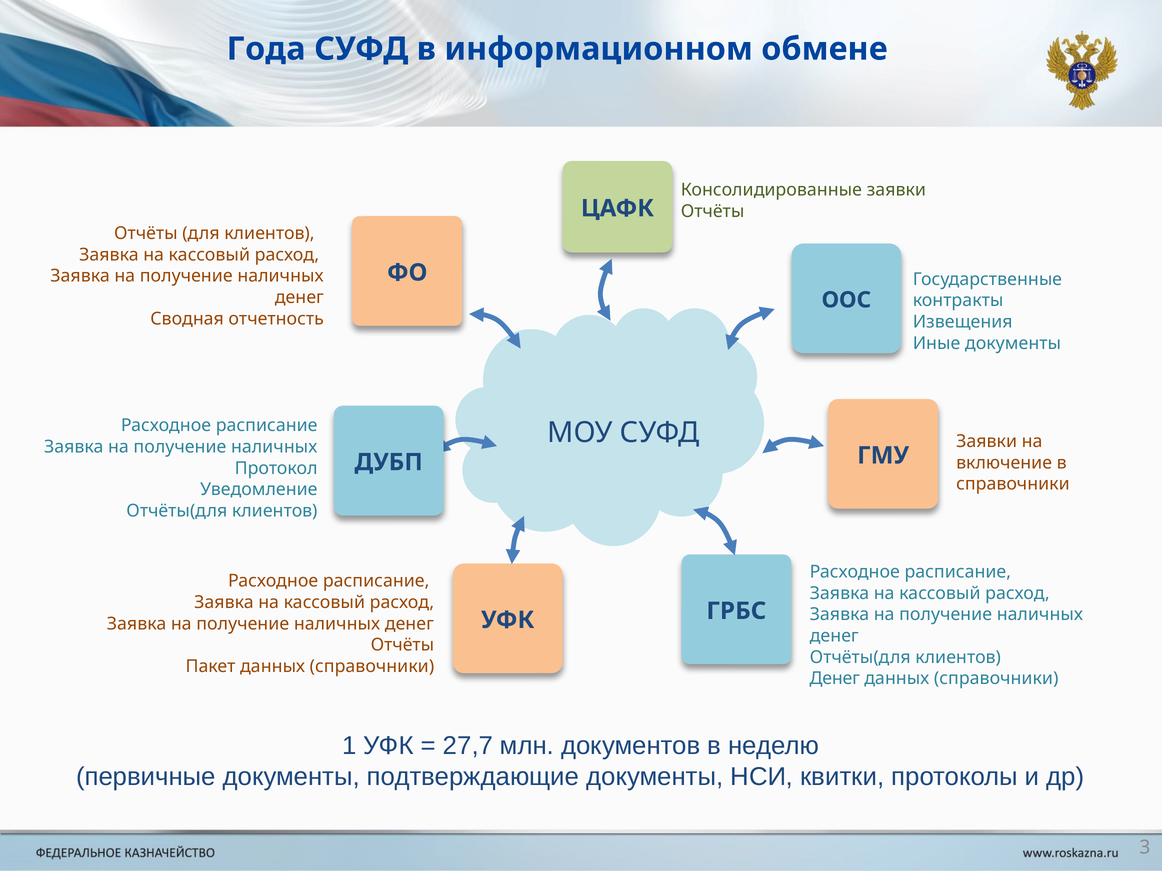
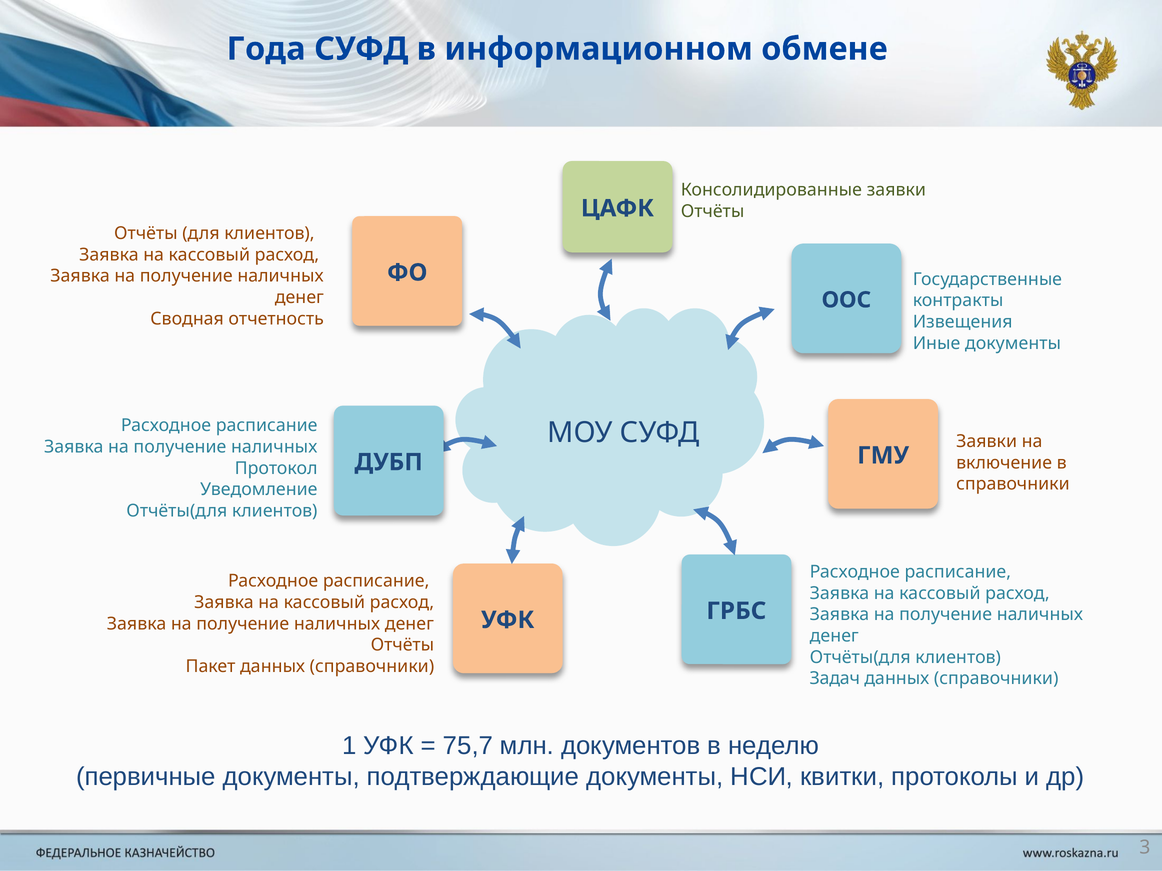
Денег at (835, 679): Денег -> Задач
27,7: 27,7 -> 75,7
